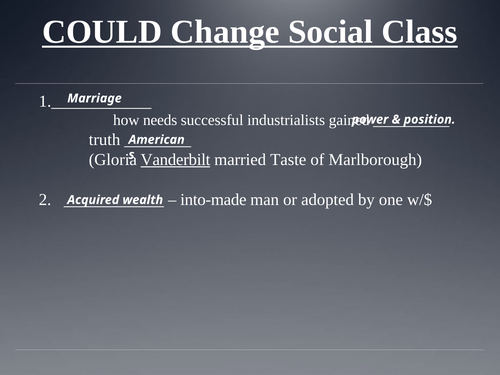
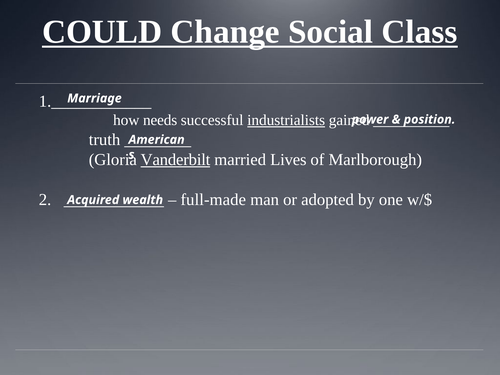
industrialists underline: none -> present
Taste: Taste -> Lives
into-made: into-made -> full-made
